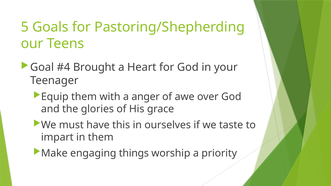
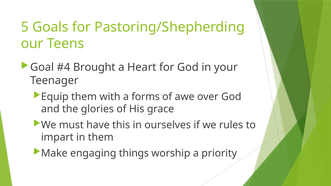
anger: anger -> forms
taste: taste -> rules
